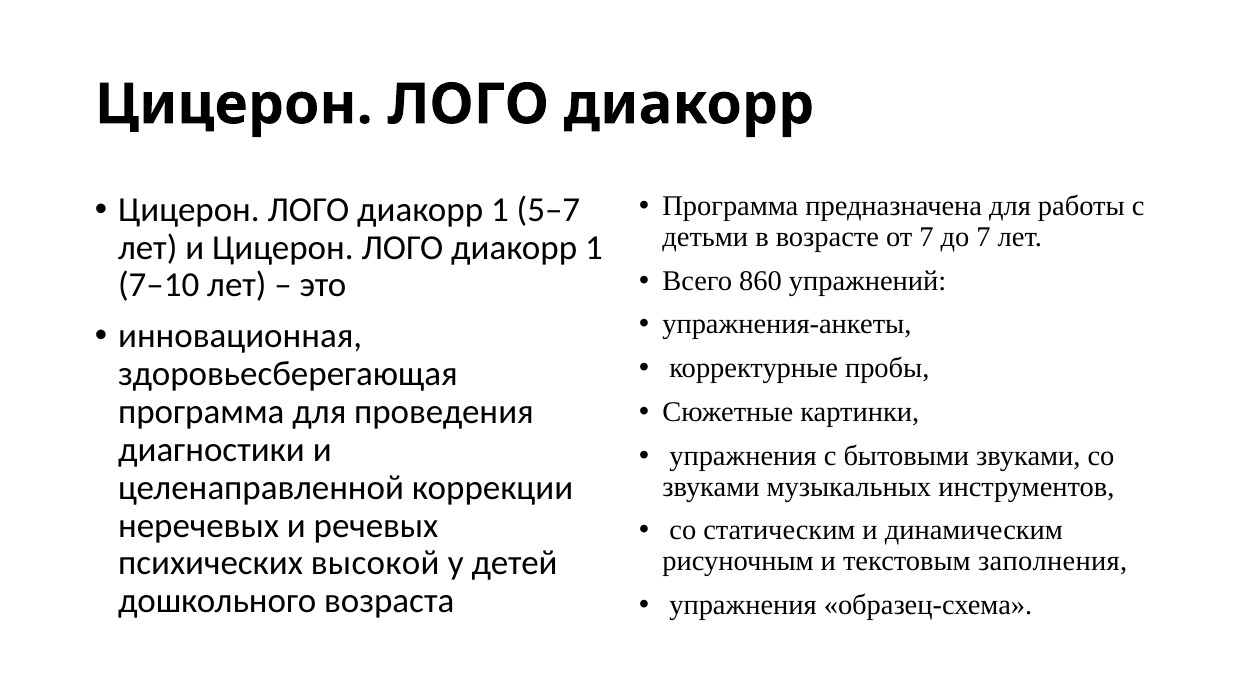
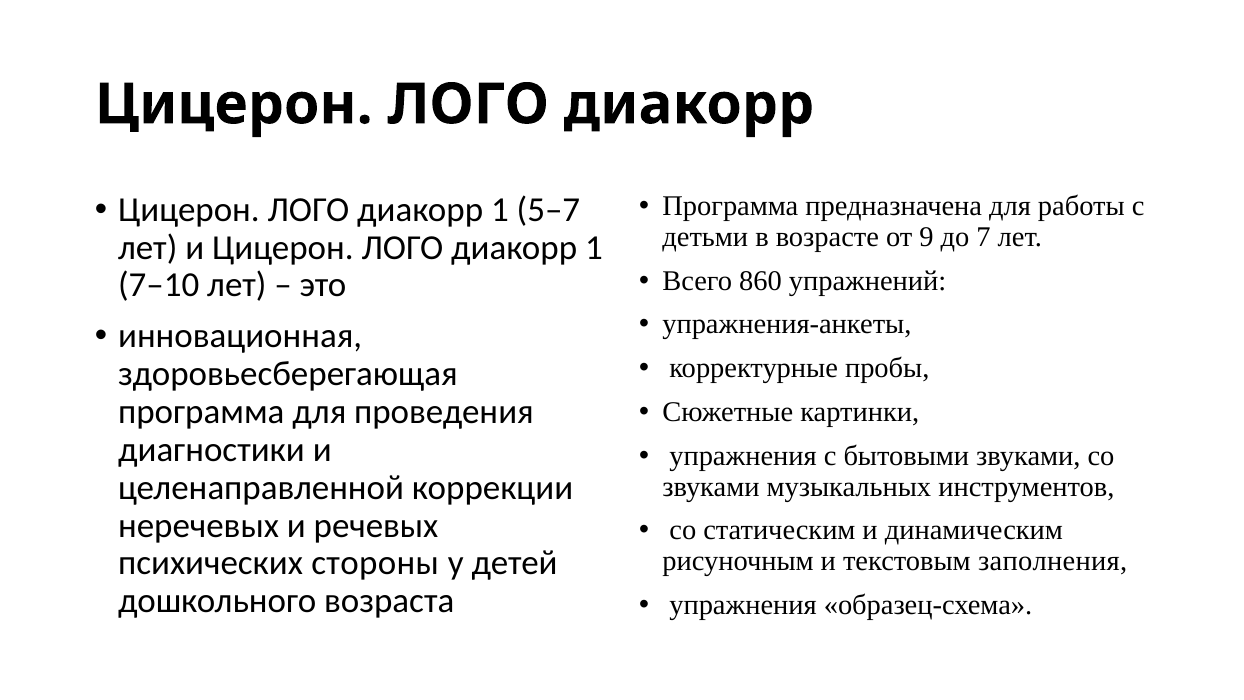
от 7: 7 -> 9
высокой: высокой -> стороны
